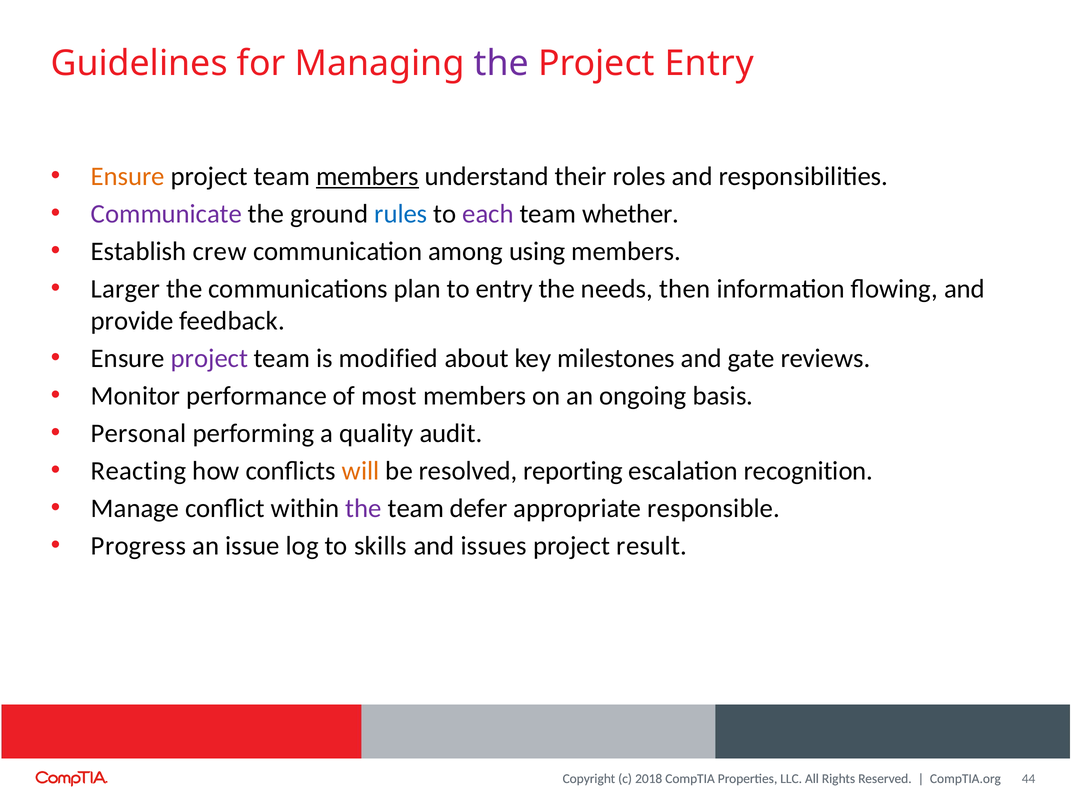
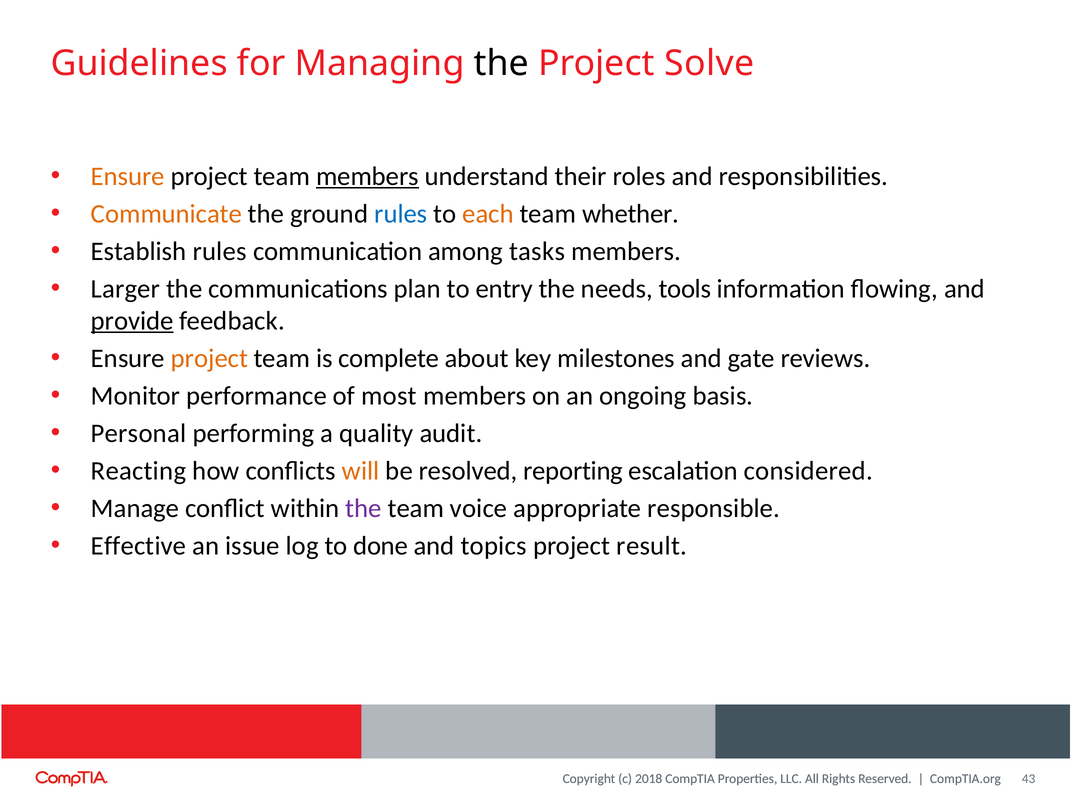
the at (501, 64) colour: purple -> black
Project Entry: Entry -> Solve
Communicate colour: purple -> orange
each colour: purple -> orange
Establish crew: crew -> rules
using: using -> tasks
then: then -> tools
provide underline: none -> present
project at (209, 358) colour: purple -> orange
modified: modified -> complete
recognition: recognition -> considered
defer: defer -> voice
Progress: Progress -> Effective
skills: skills -> done
issues: issues -> topics
44: 44 -> 43
